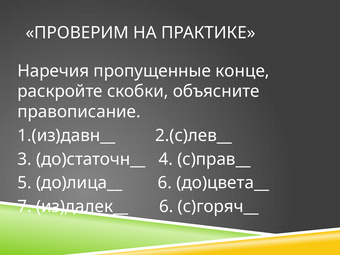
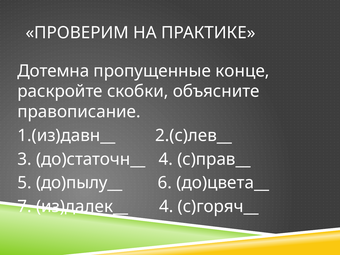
Наречия: Наречия -> Дотемна
до)лица__: до)лица__ -> до)пылу__
из)далек__ 6: 6 -> 4
